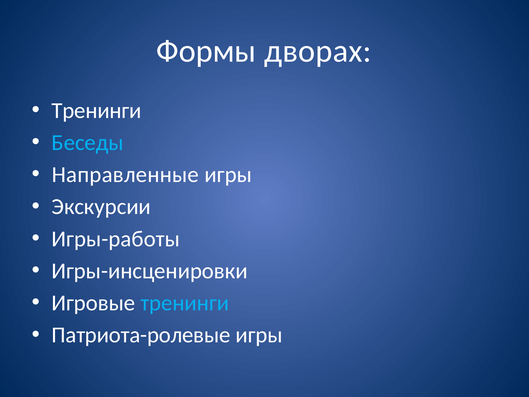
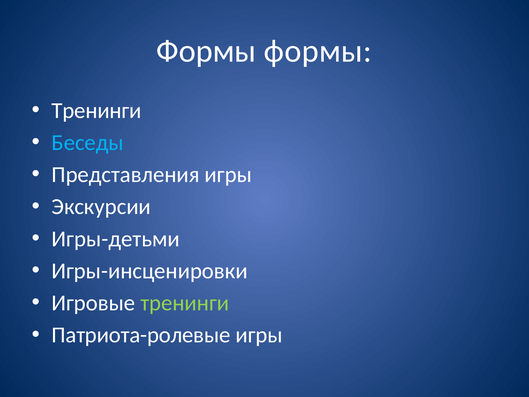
Формы дворах: дворах -> формы
Направленные: Направленные -> Представления
Игры-работы: Игры-работы -> Игры-детьми
тренинги at (185, 303) colour: light blue -> light green
